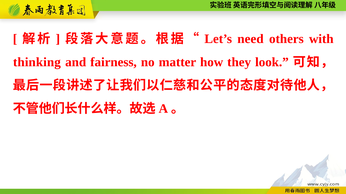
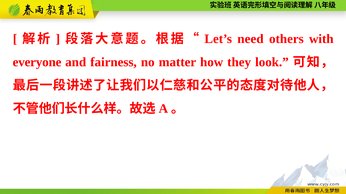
thinking: thinking -> everyone
